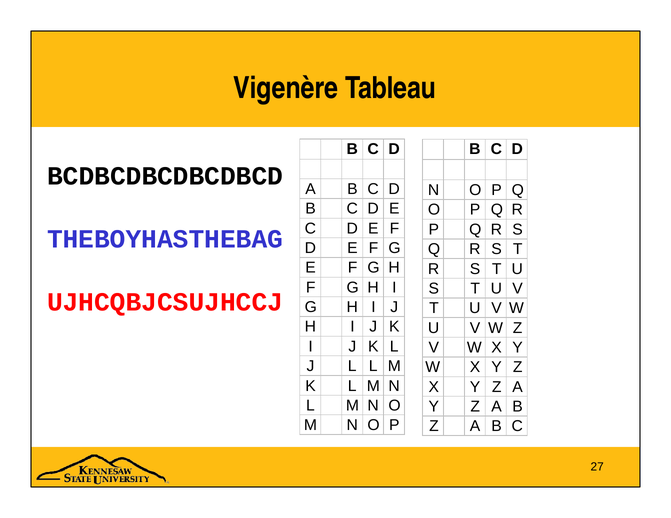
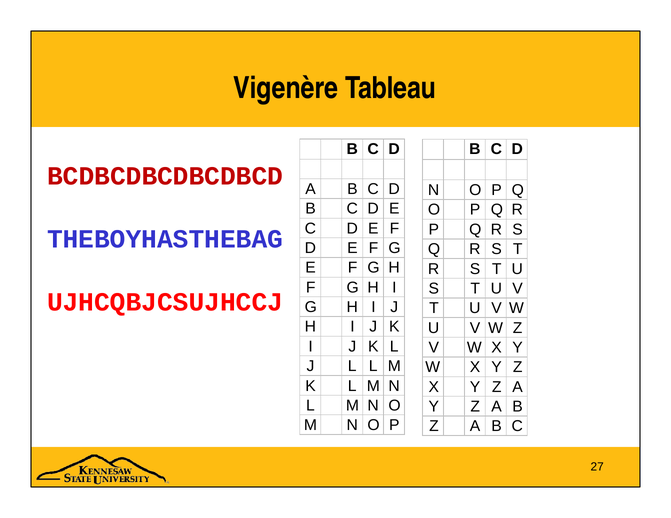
BCDBCDBCDBCDBCD colour: black -> red
